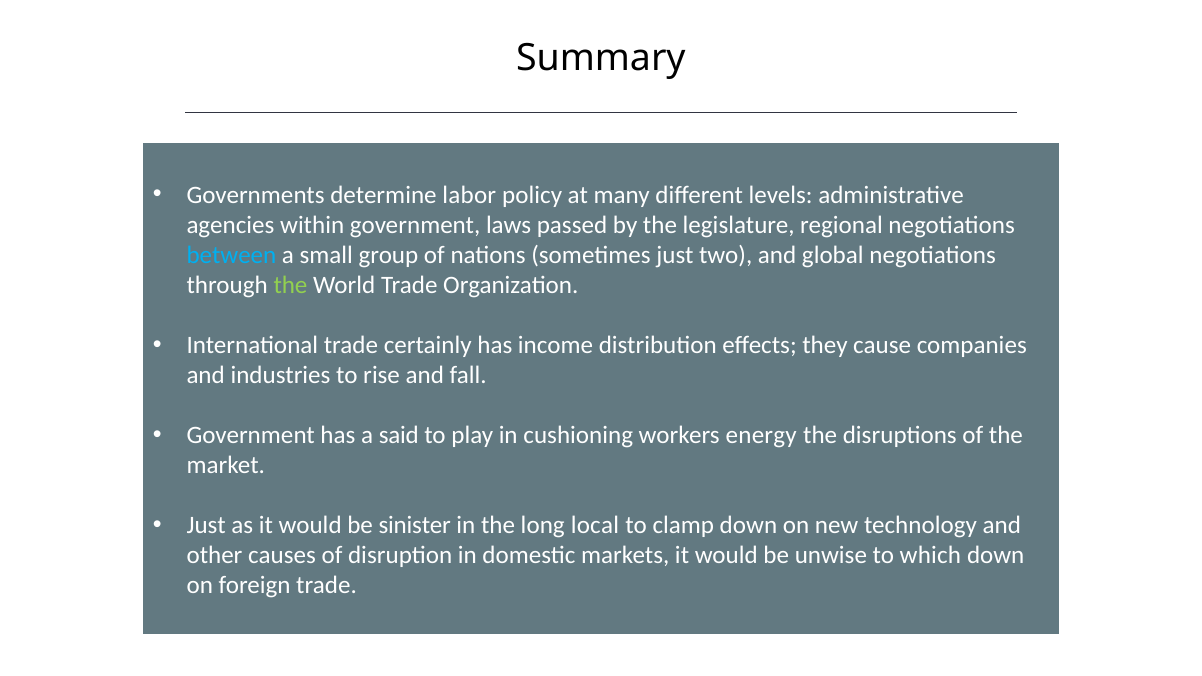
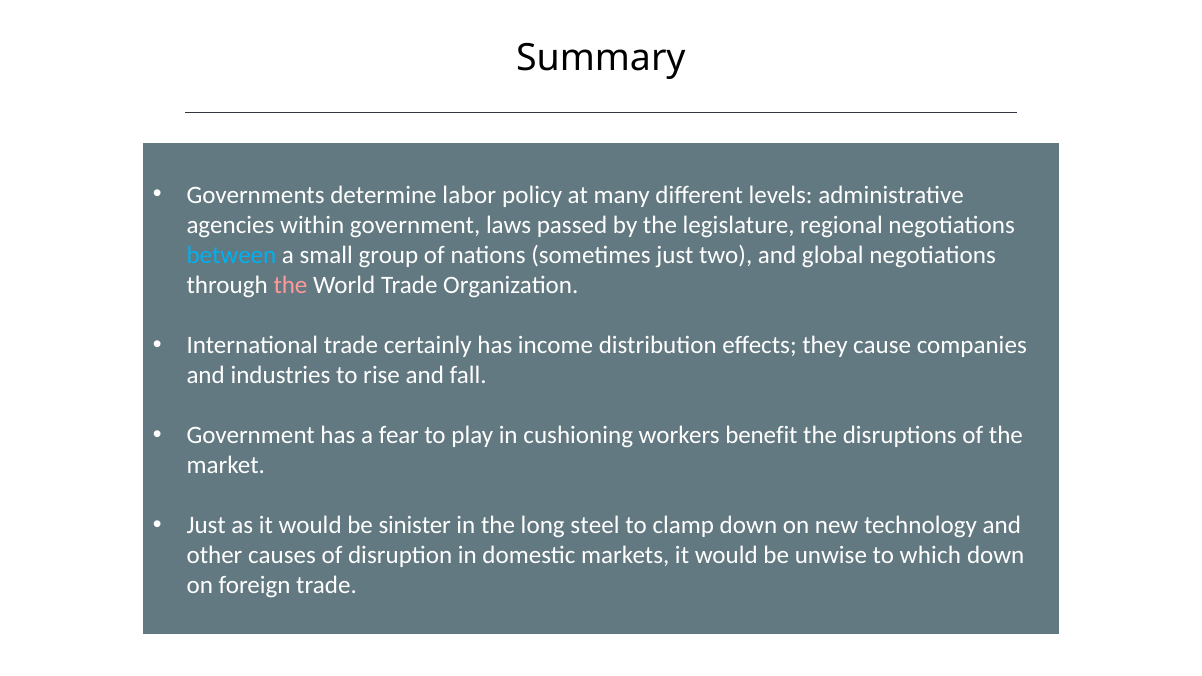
the at (290, 285) colour: light green -> pink
said: said -> fear
energy: energy -> benefit
local: local -> steel
